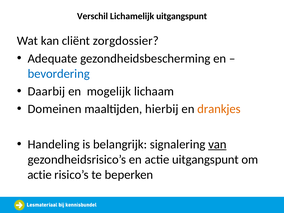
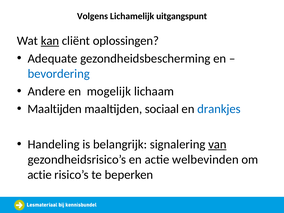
Verschil: Verschil -> Volgens
kan underline: none -> present
zorgdossier: zorgdossier -> oplossingen
Daarbij: Daarbij -> Andere
Domeinen at (55, 109): Domeinen -> Maaltijden
hierbij: hierbij -> sociaal
drankjes colour: orange -> blue
actie uitgangspunt: uitgangspunt -> welbevinden
